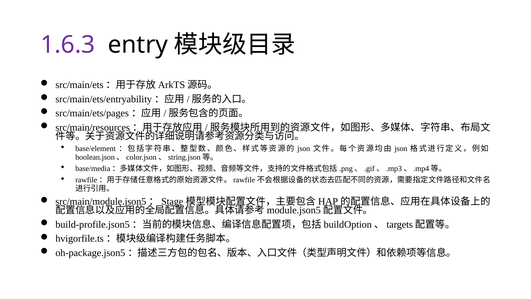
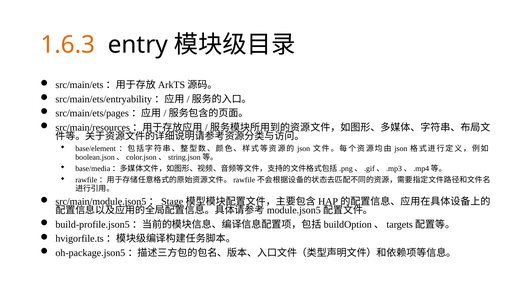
1.6.3 colour: purple -> orange
